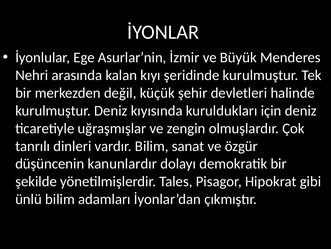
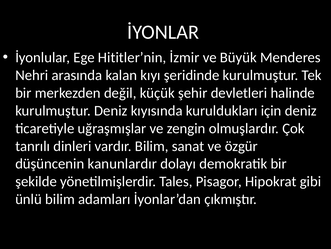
Asurlar’nin: Asurlar’nin -> Hititler’nin
